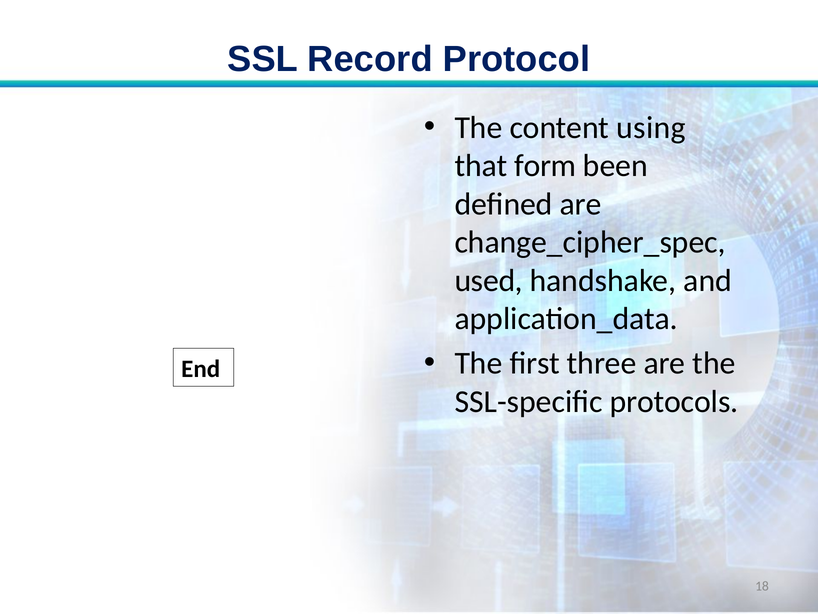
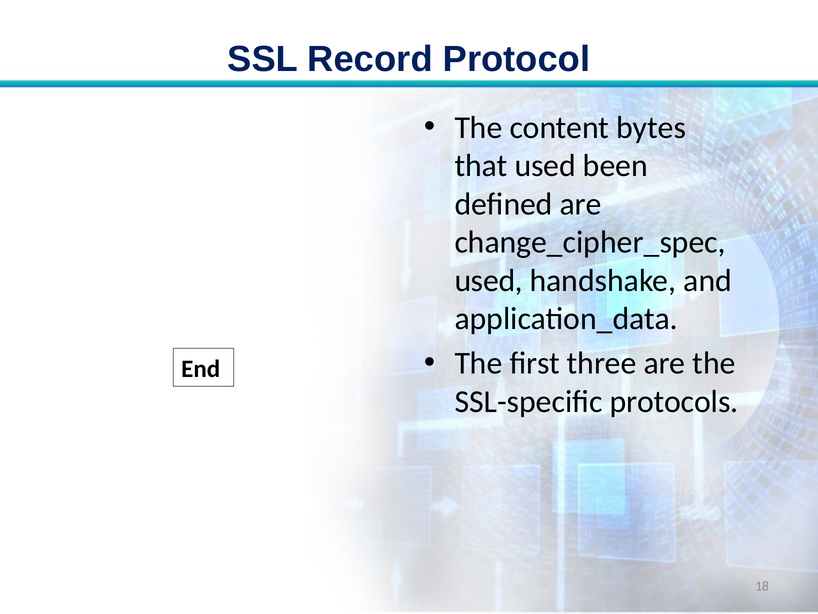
using: using -> bytes
that form: form -> used
